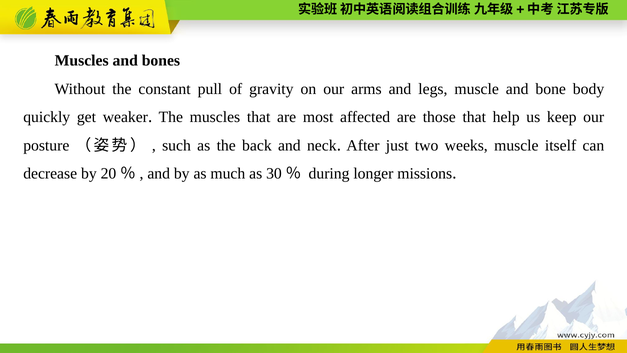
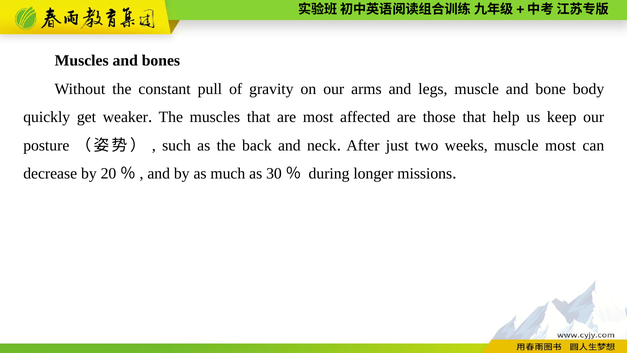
muscle itself: itself -> most
